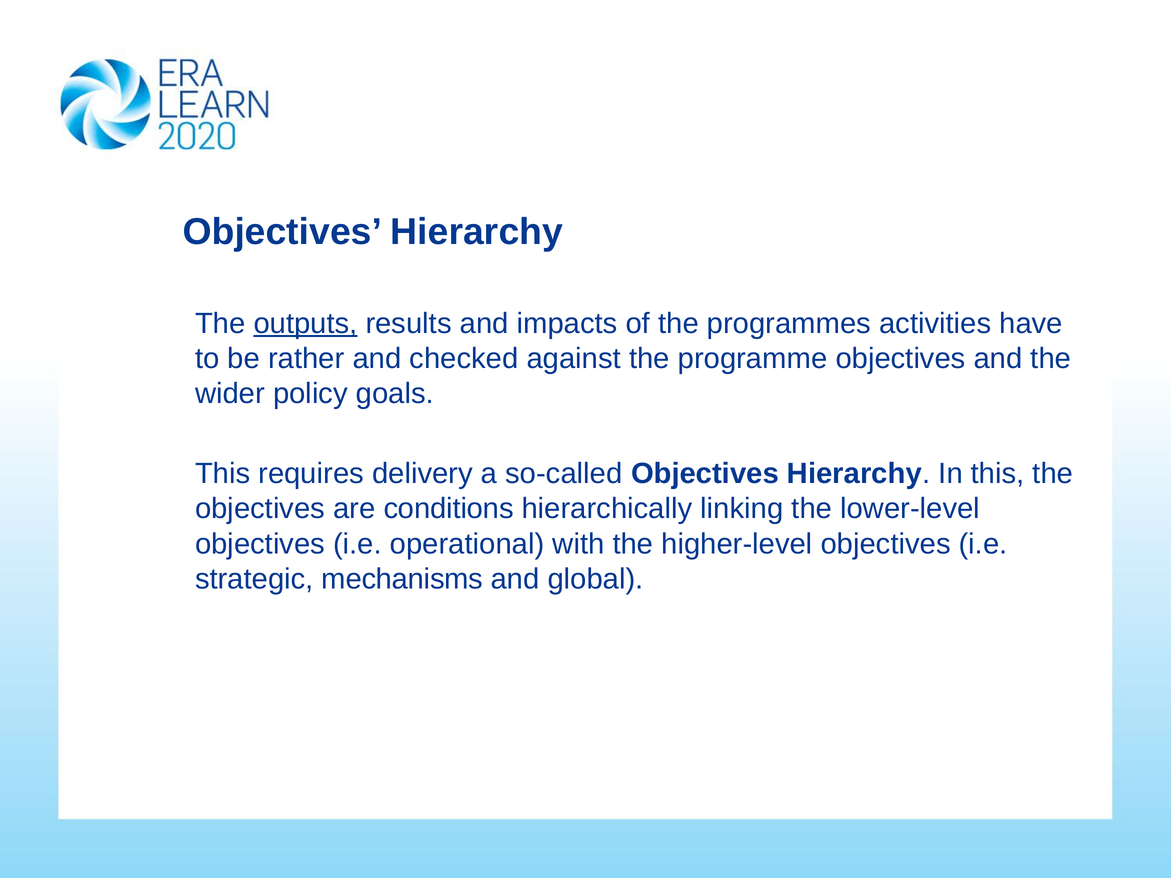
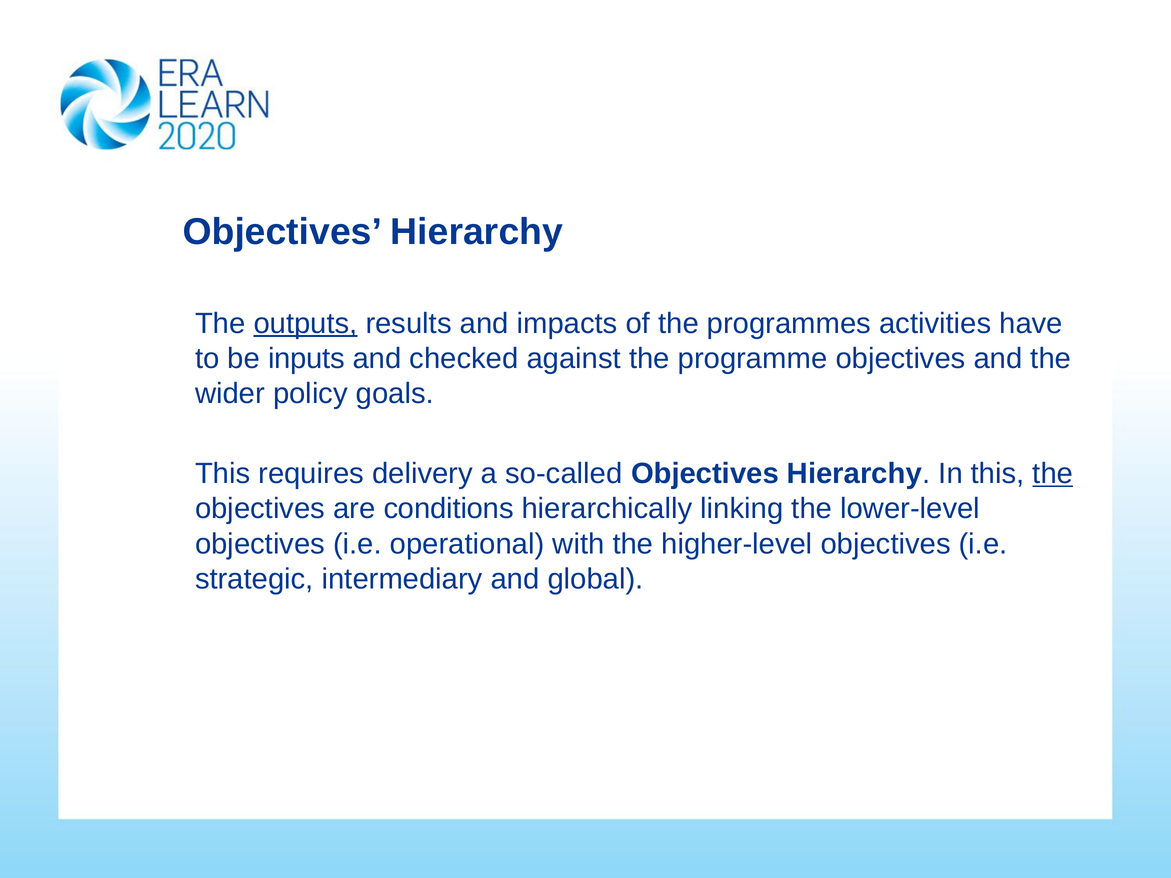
rather: rather -> inputs
the at (1053, 474) underline: none -> present
mechanisms: mechanisms -> intermediary
